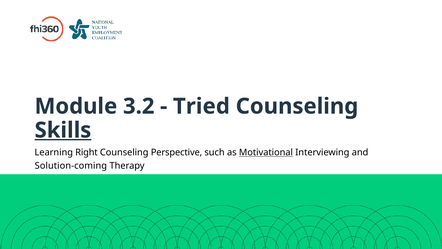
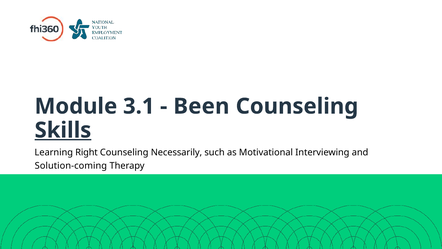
3.2: 3.2 -> 3.1
Tried: Tried -> Been
Perspective: Perspective -> Necessarily
Motivational underline: present -> none
